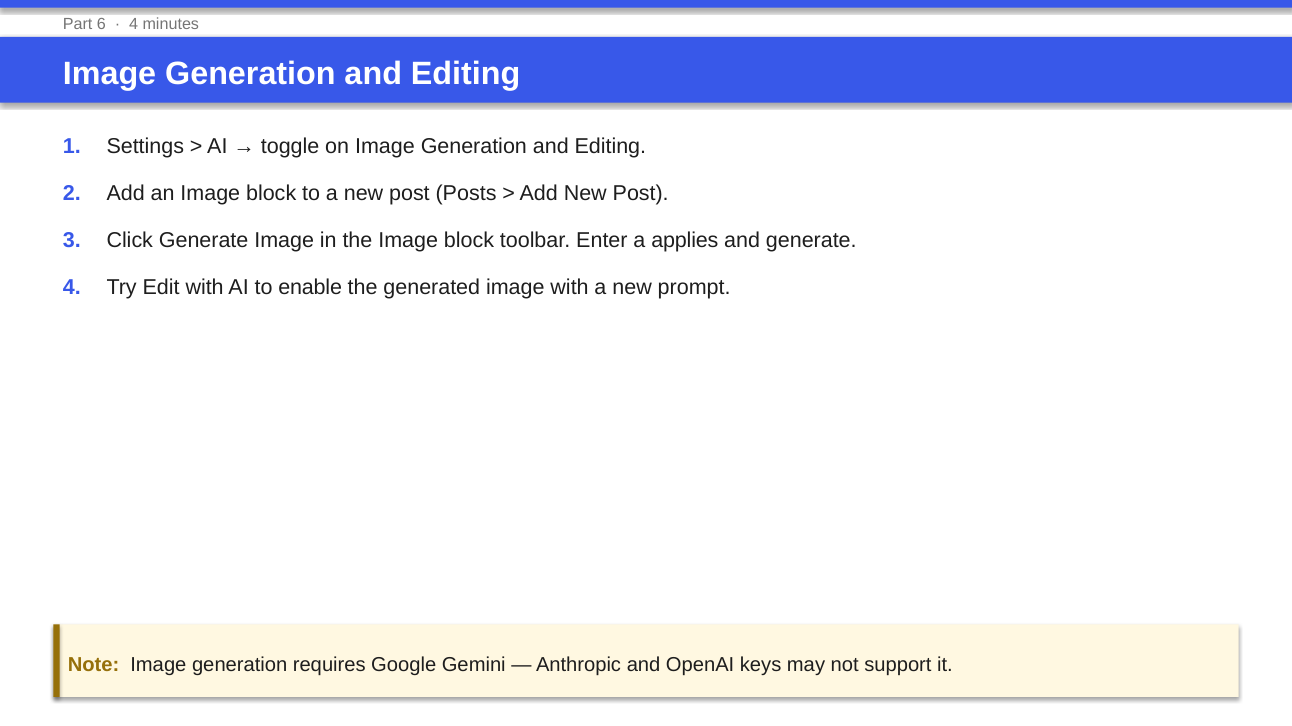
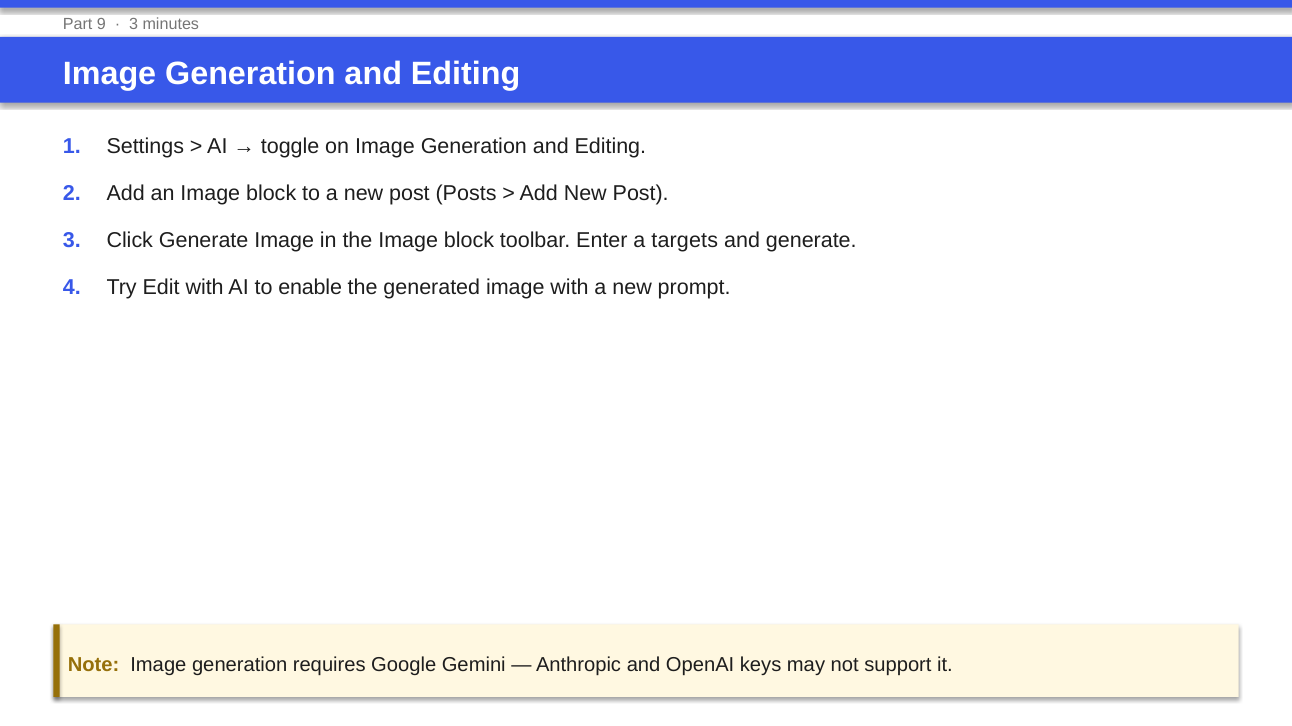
6: 6 -> 9
4 at (134, 24): 4 -> 3
applies: applies -> targets
